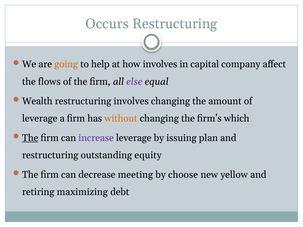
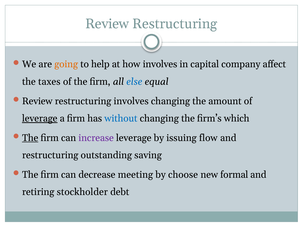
Occurs at (107, 24): Occurs -> Review
flows: flows -> taxes
else colour: purple -> blue
Wealth at (37, 101): Wealth -> Review
leverage at (40, 119) underline: none -> present
without colour: orange -> blue
plan: plan -> flow
equity: equity -> saving
yellow: yellow -> formal
maximizing: maximizing -> stockholder
